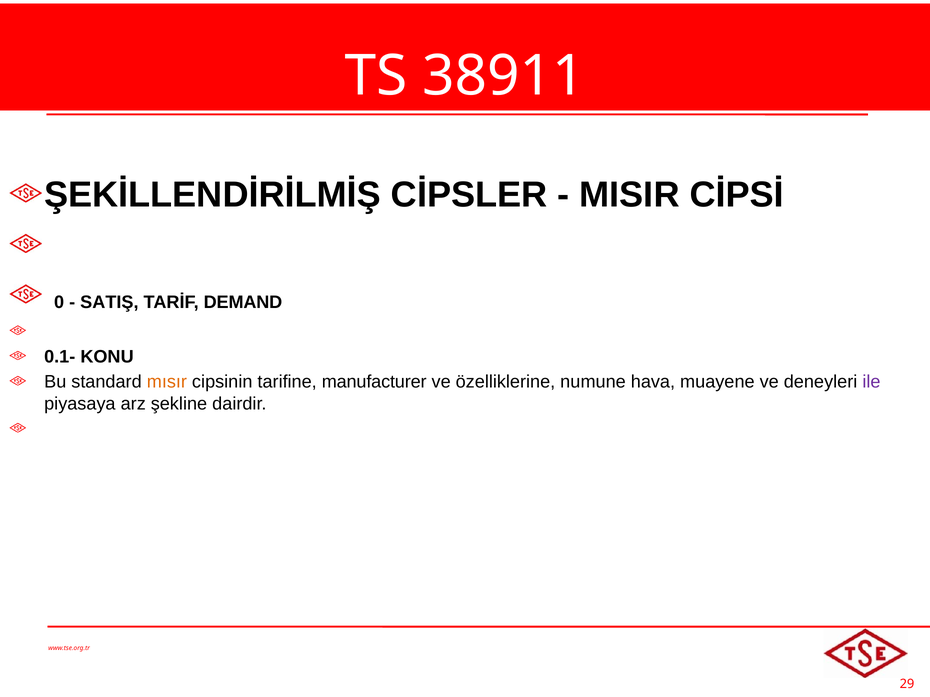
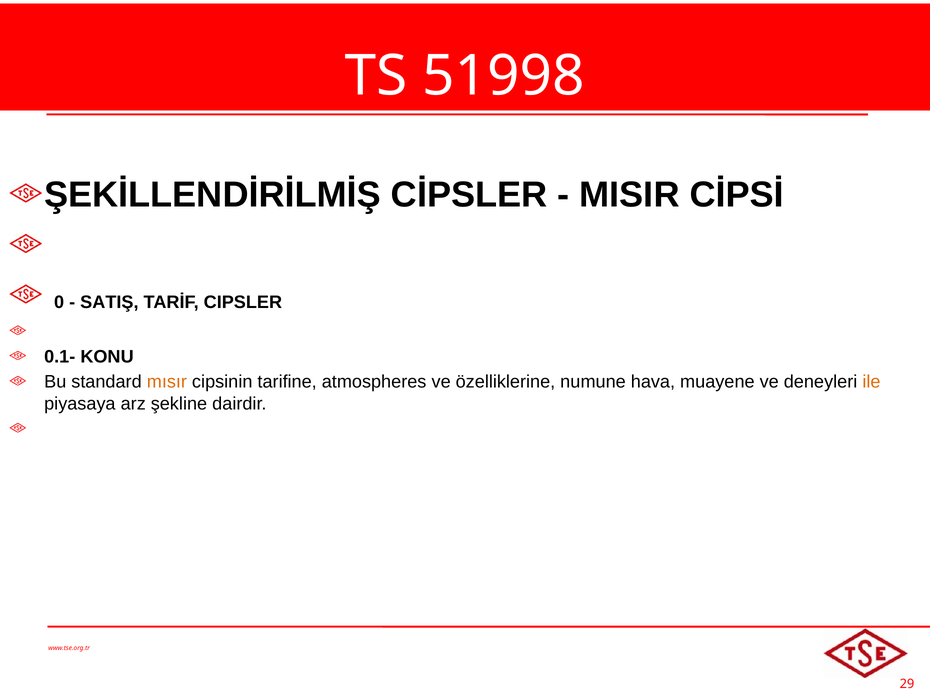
38911: 38911 -> 51998
DEMAND: DEMAND -> CIPSLER
manufacturer: manufacturer -> atmospheres
ile colour: purple -> orange
